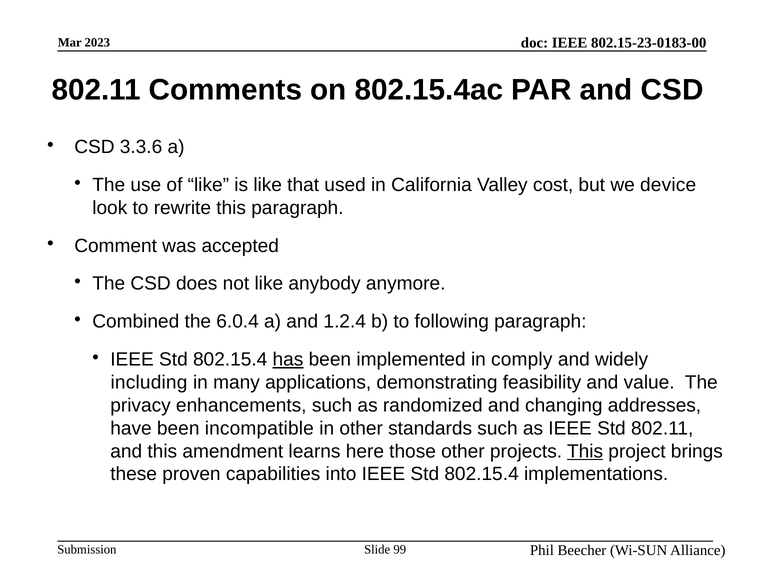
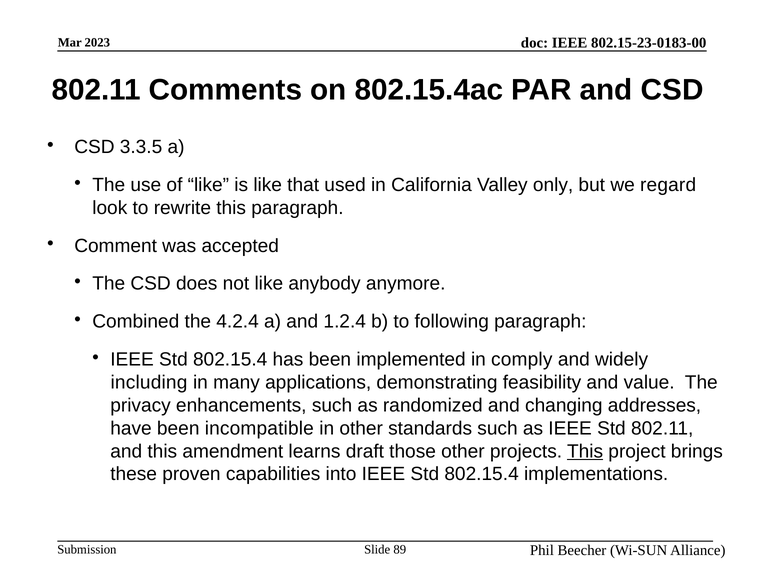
3.3.6: 3.3.6 -> 3.3.5
cost: cost -> only
device: device -> regard
6.0.4: 6.0.4 -> 4.2.4
has underline: present -> none
here: here -> draft
99: 99 -> 89
